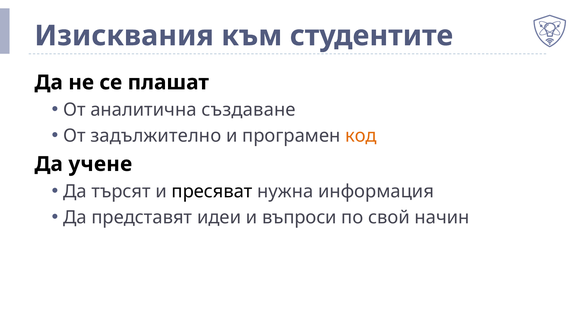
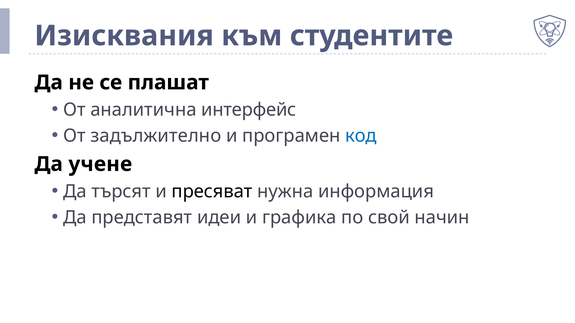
създаване: създаване -> интерфейс
код colour: orange -> blue
въпроси: въпроси -> графика
